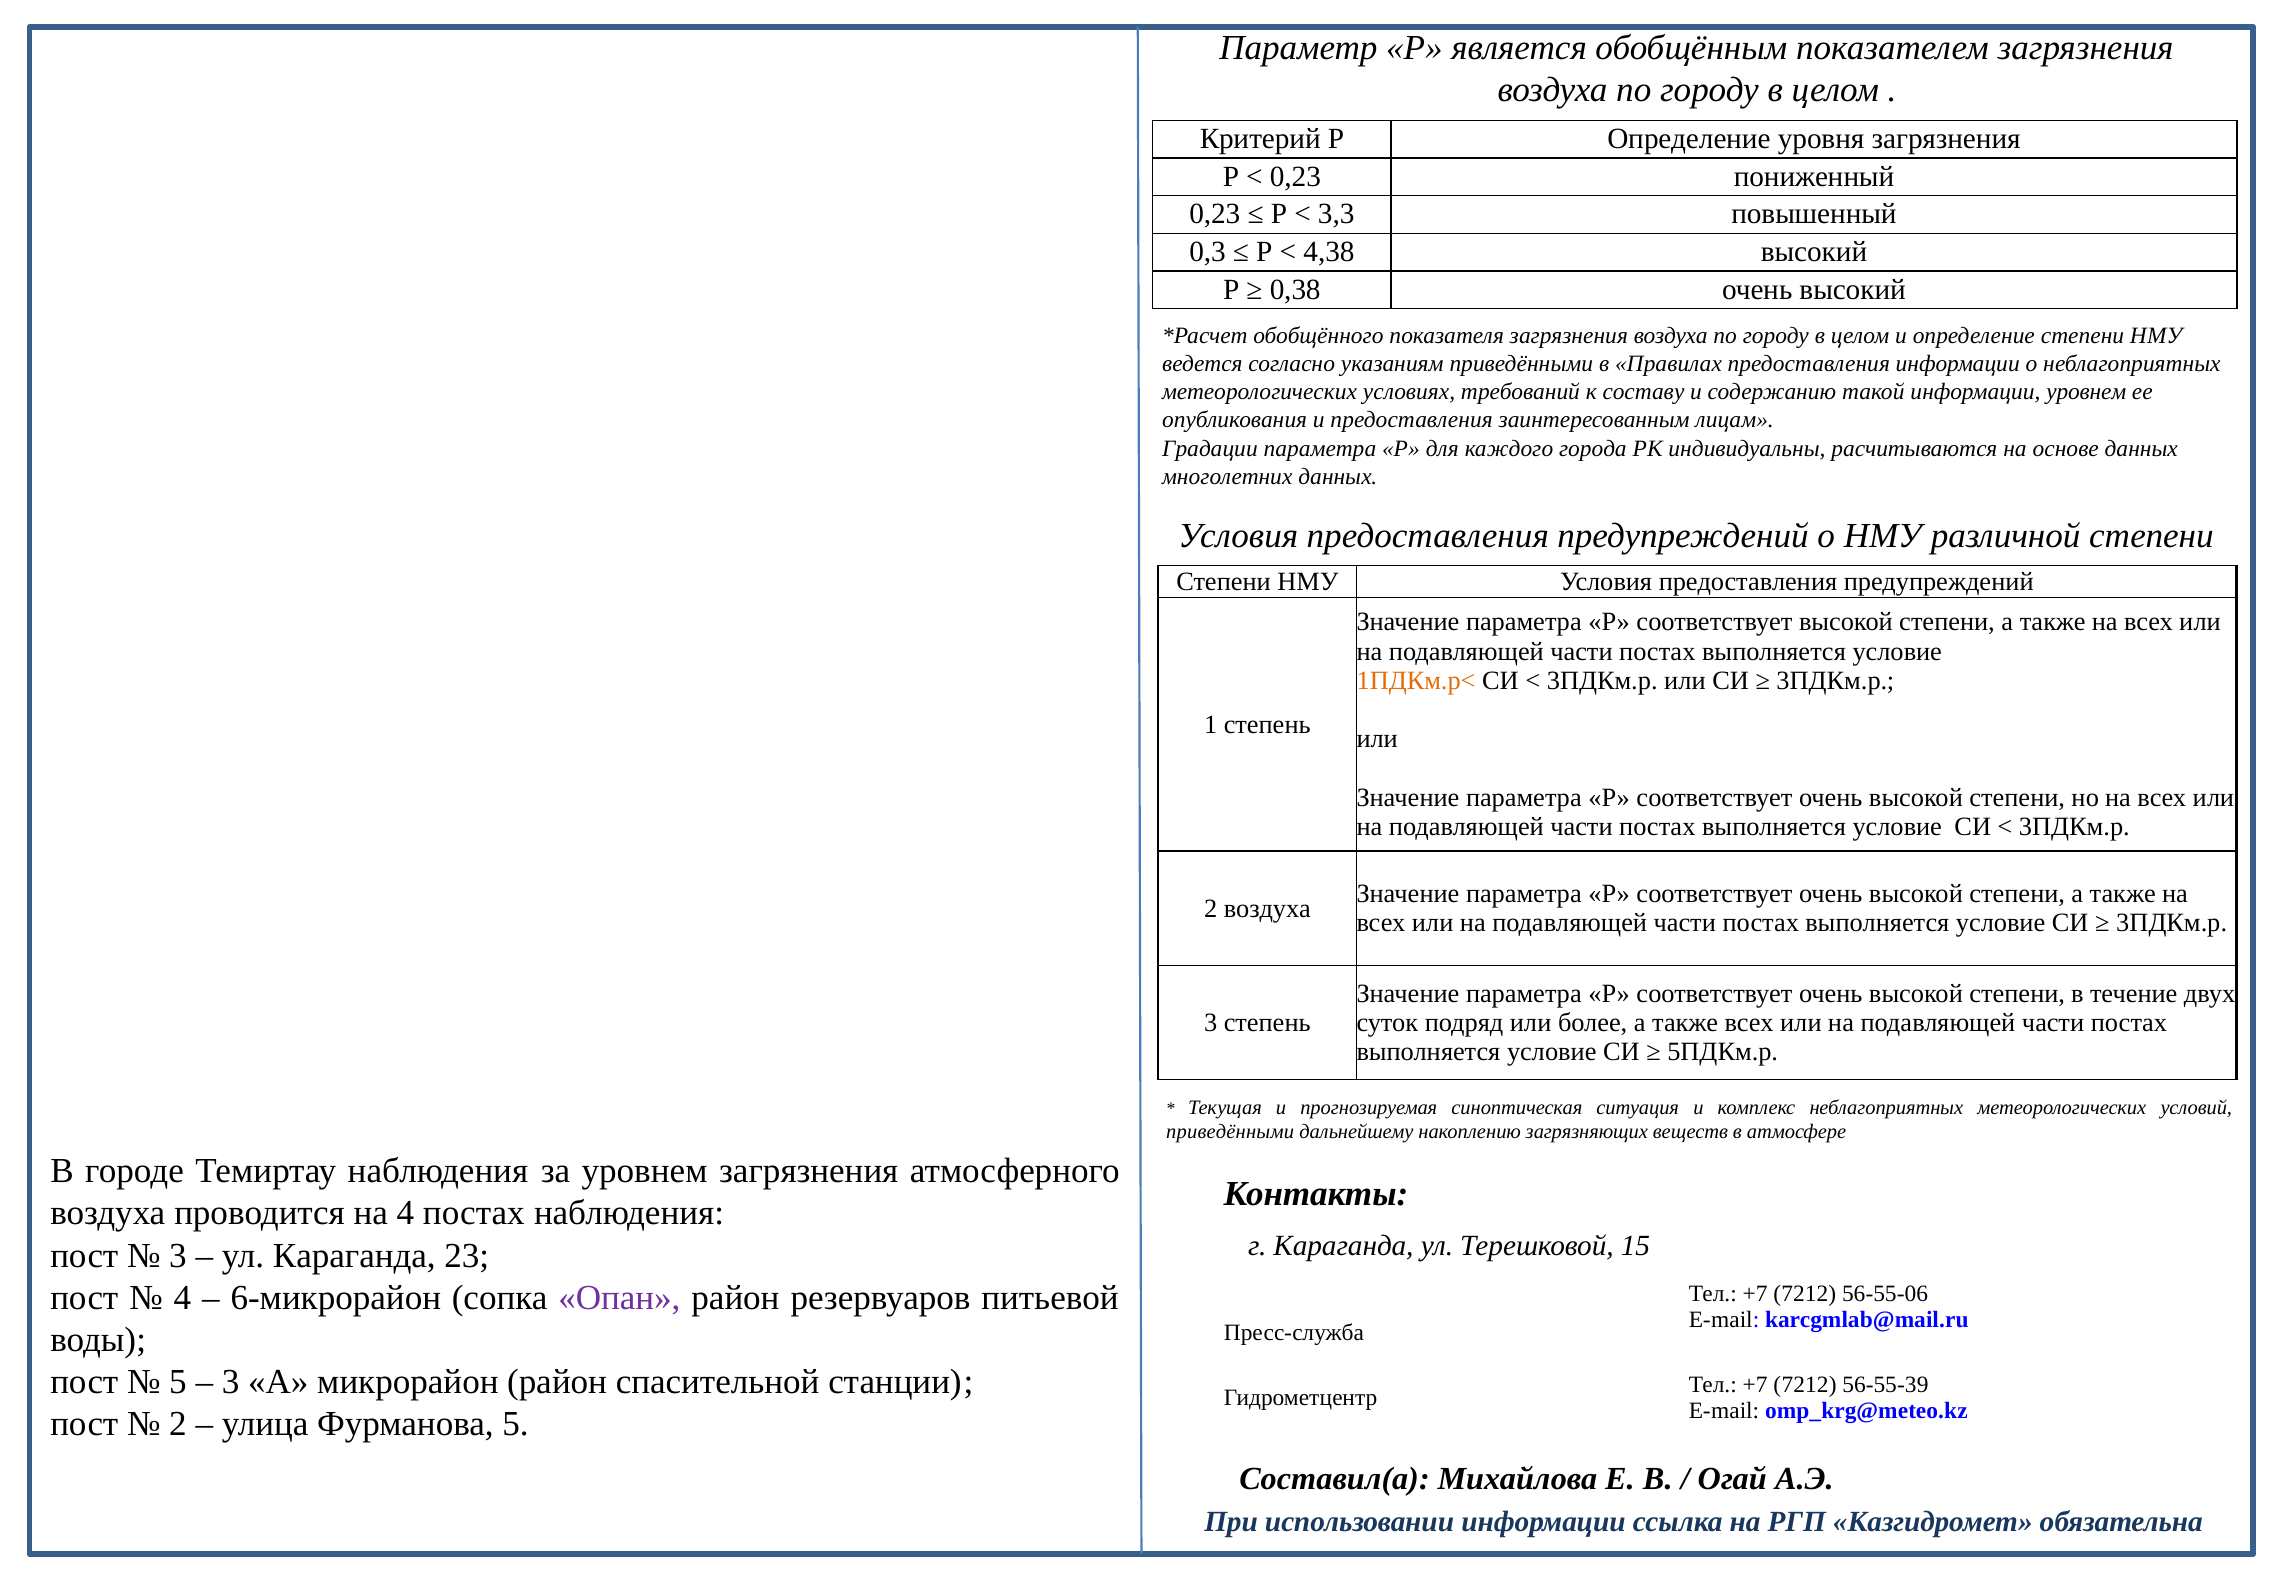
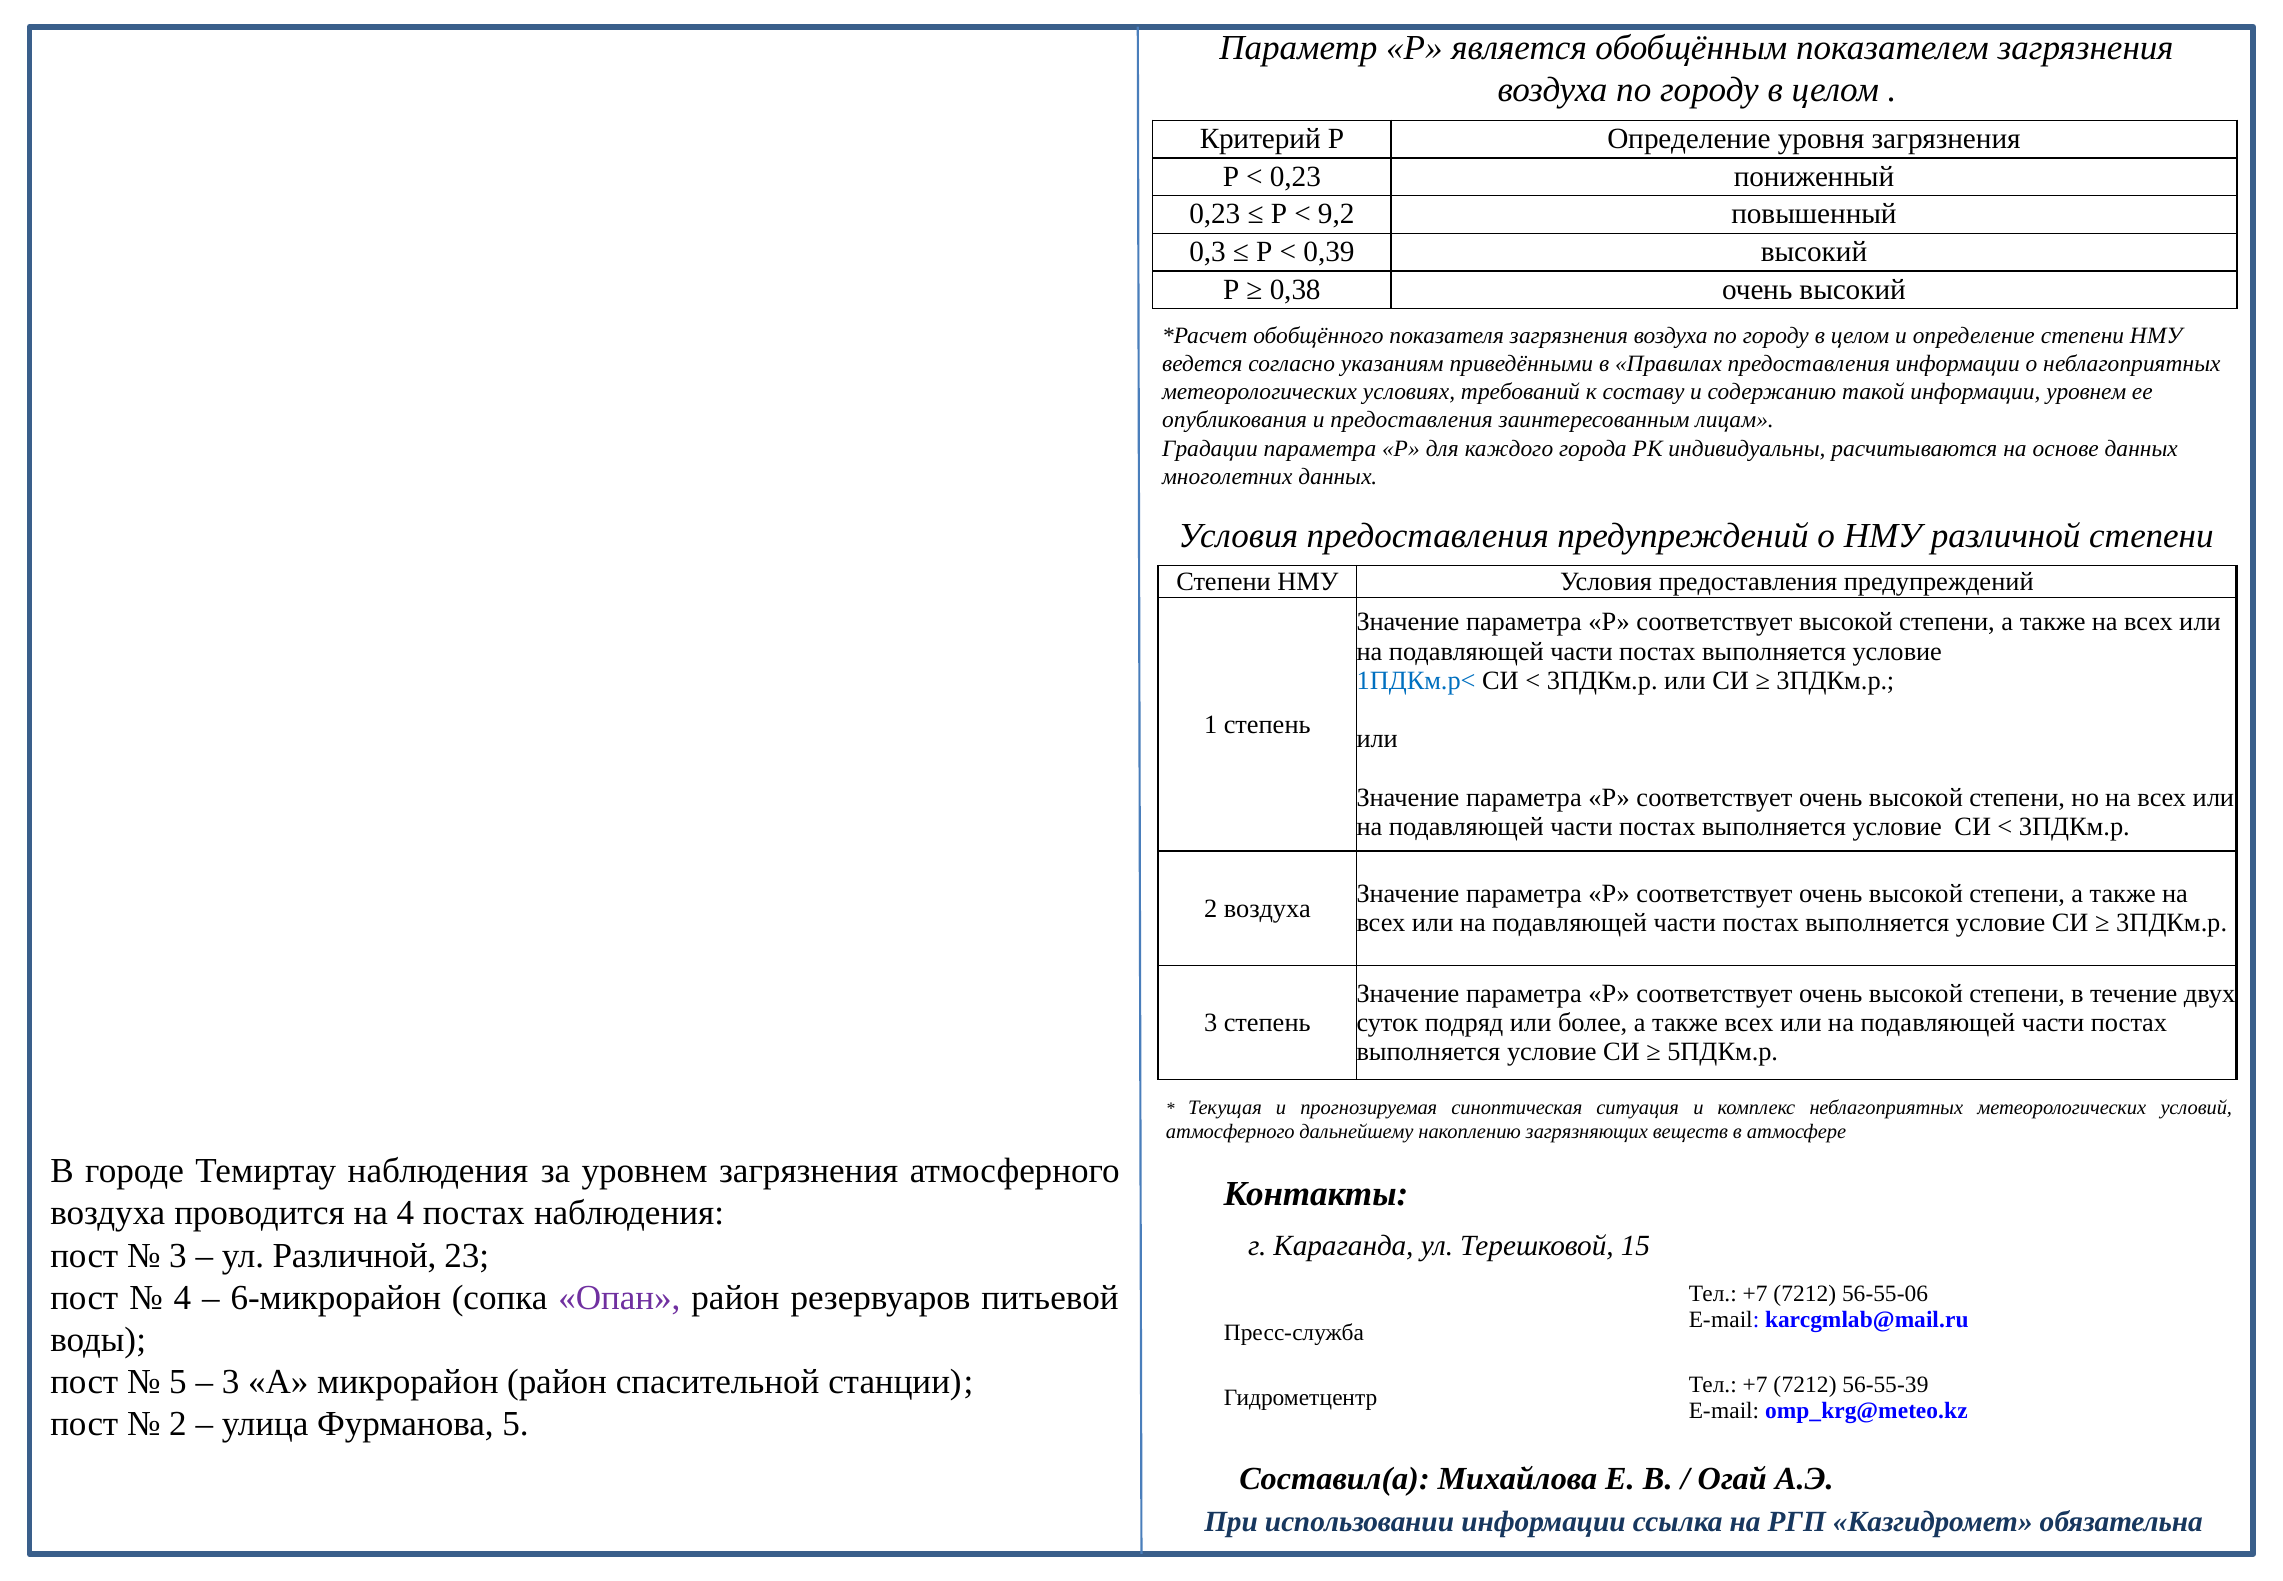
3,3: 3,3 -> 9,2
4,38: 4,38 -> 0,39
1ПДКм.р< colour: orange -> blue
приведёнными at (1230, 1132): приведёнными -> атмосферного
ул Караганда: Караганда -> Различной
